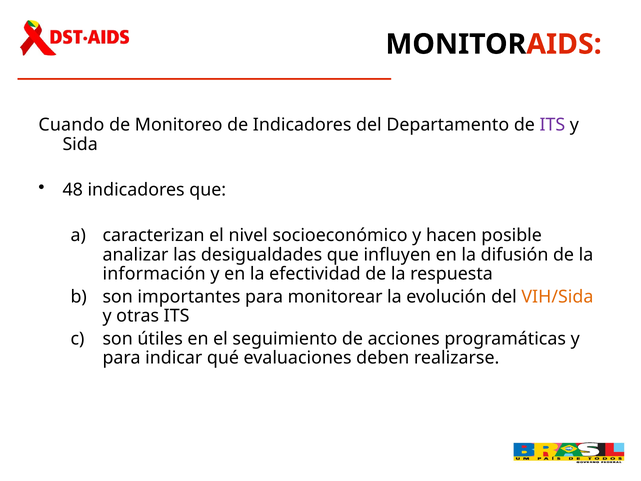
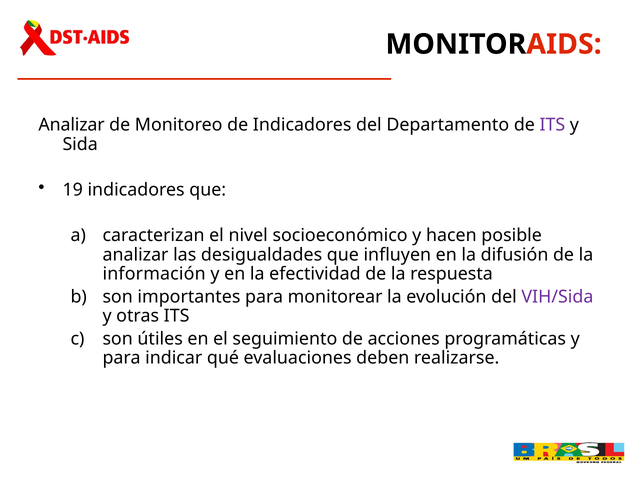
Cuando at (71, 125): Cuando -> Analizar
48: 48 -> 19
VIH/Sida colour: orange -> purple
